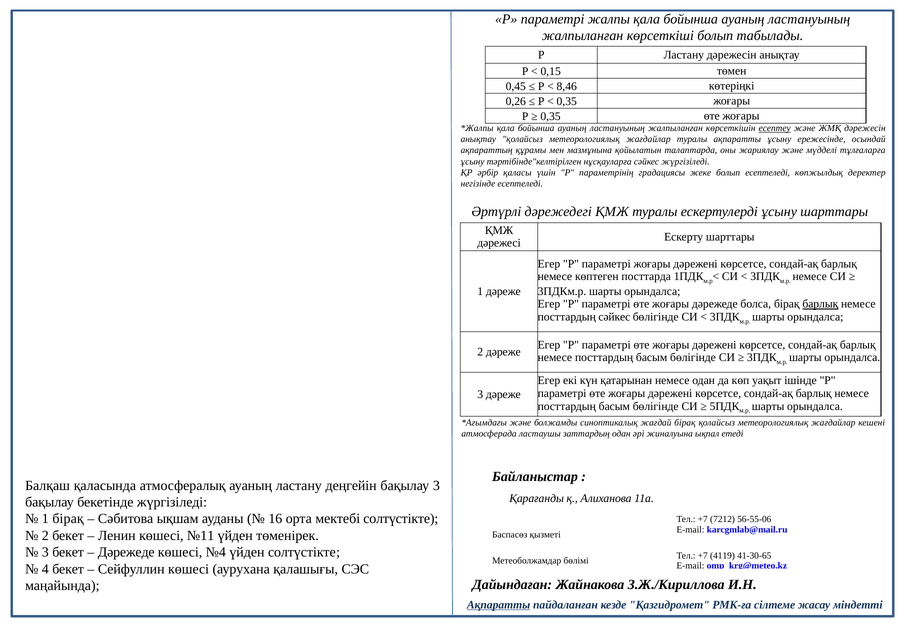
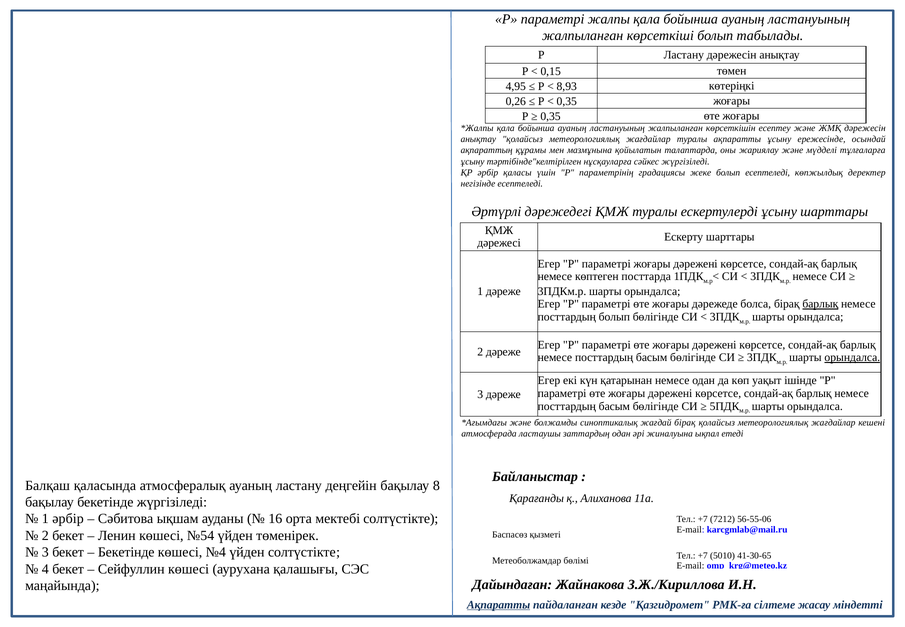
0,45: 0,45 -> 4,95
8,46: 8,46 -> 8,93
есептеу underline: present -> none
посттардың сәйкес: сәйкес -> болып
орындалса at (852, 357) underline: none -> present
бақылау 3: 3 -> 8
1 бірақ: бірақ -> әрбір
№11: №11 -> №54
Дәрежеде at (126, 552): Дәрежеде -> Бекетінде
4119: 4119 -> 5010
